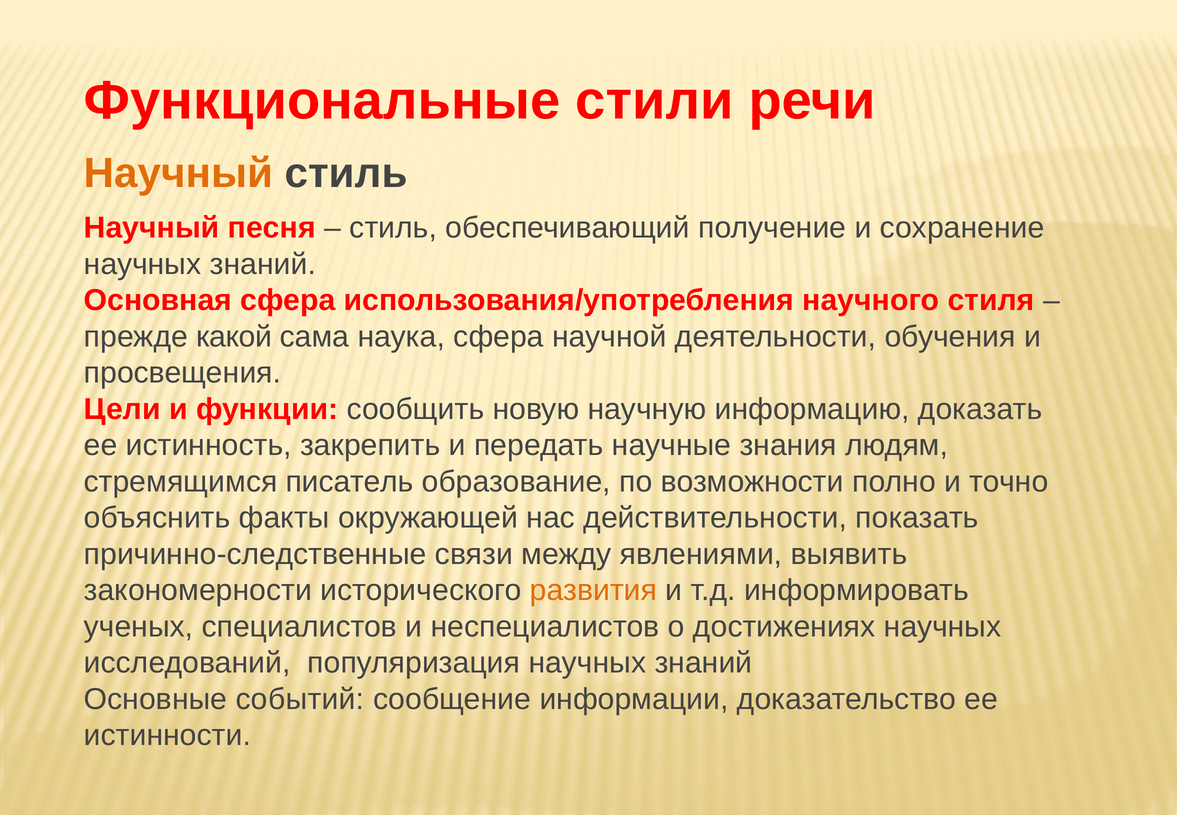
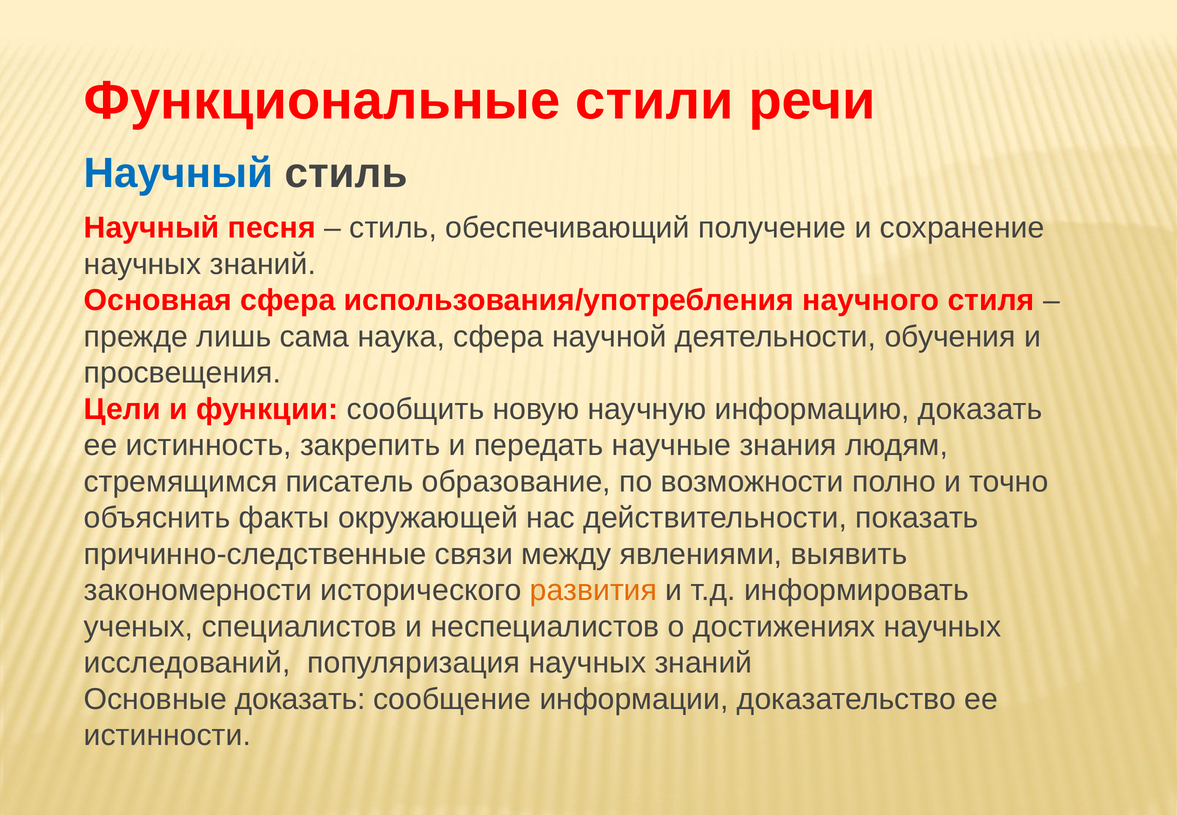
Научный at (179, 173) colour: orange -> blue
какой: какой -> лишь
Основные событий: событий -> доказать
